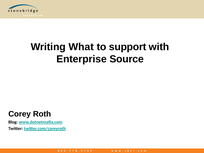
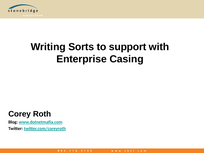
What: What -> Sorts
Source: Source -> Casing
